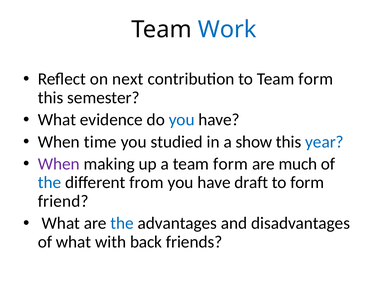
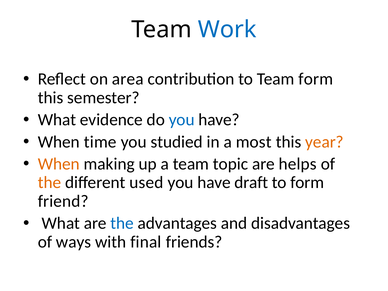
next: next -> area
show: show -> most
year colour: blue -> orange
When at (59, 164) colour: purple -> orange
a team form: form -> topic
much: much -> helps
the at (49, 183) colour: blue -> orange
from: from -> used
of what: what -> ways
back: back -> final
